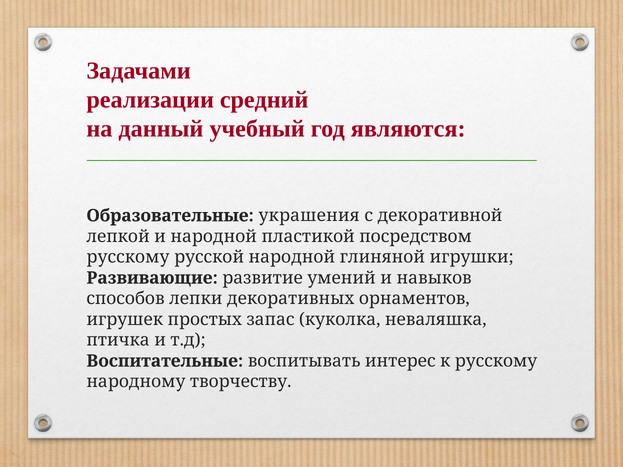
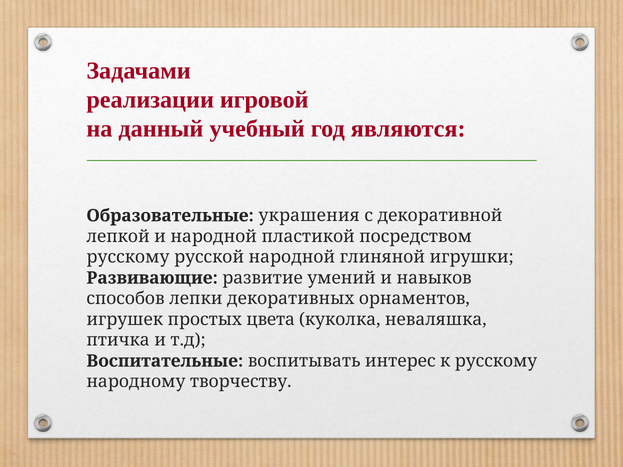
средний: средний -> игровой
запас: запас -> цвета
